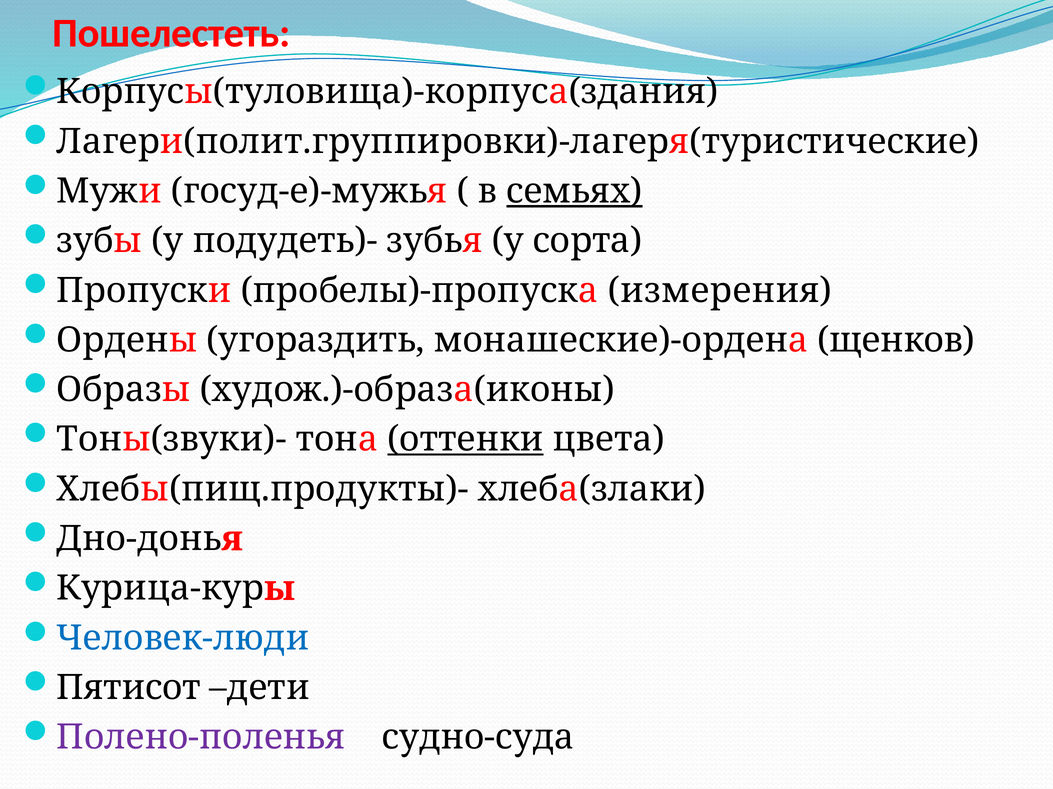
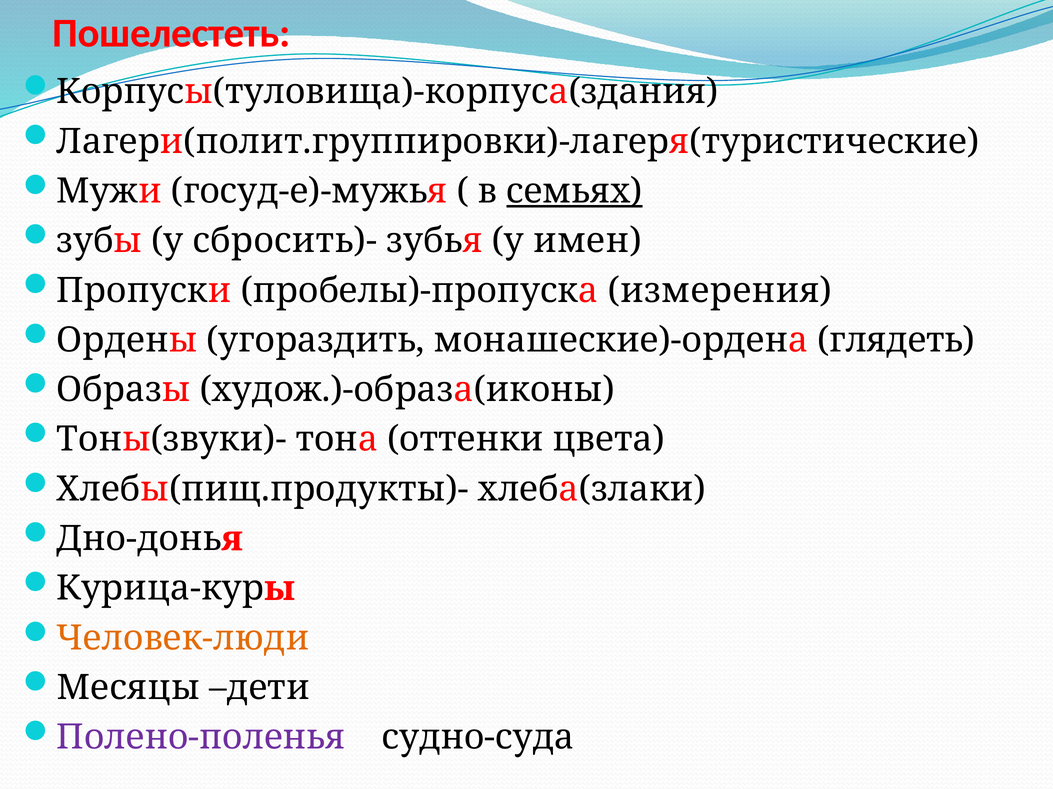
подудеть)-: подудеть)- -> сбросить)-
сорта: сорта -> имен
щенков: щенков -> глядеть
оттенки underline: present -> none
Человек-люди colour: blue -> orange
Пятисот: Пятисот -> Месяцы
